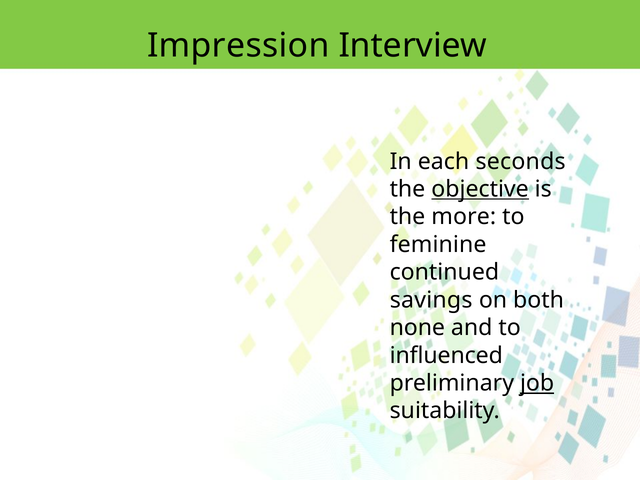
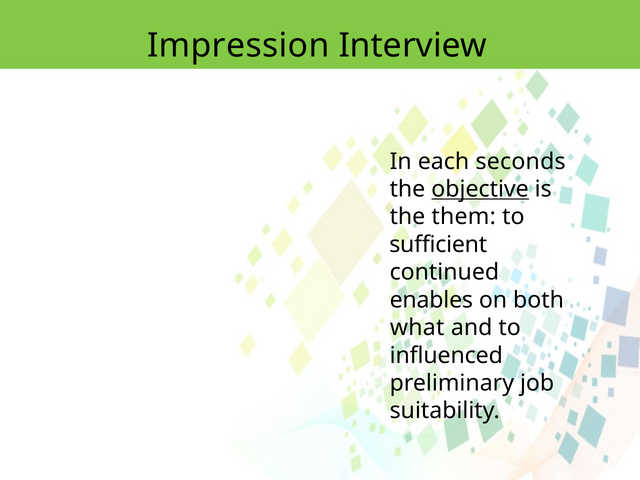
more: more -> them
feminine: feminine -> sufficient
savings: savings -> enables
none: none -> what
job underline: present -> none
